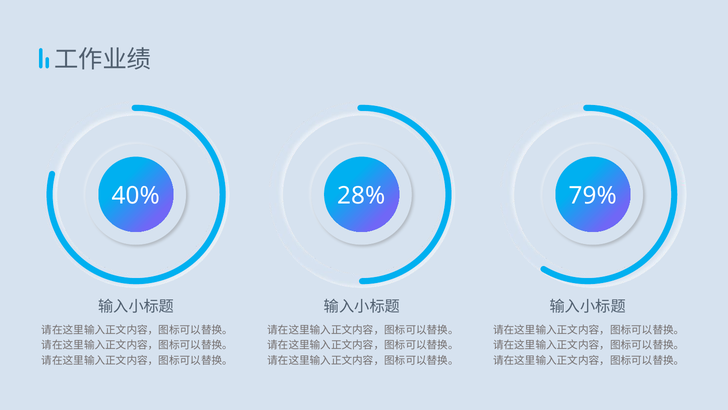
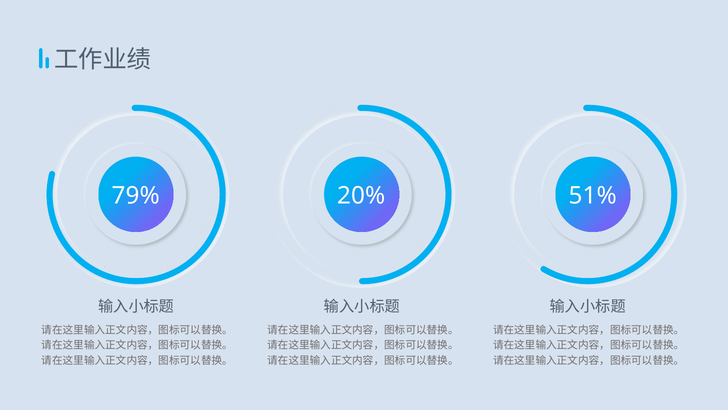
40%: 40% -> 79%
28%: 28% -> 20%
79%: 79% -> 51%
